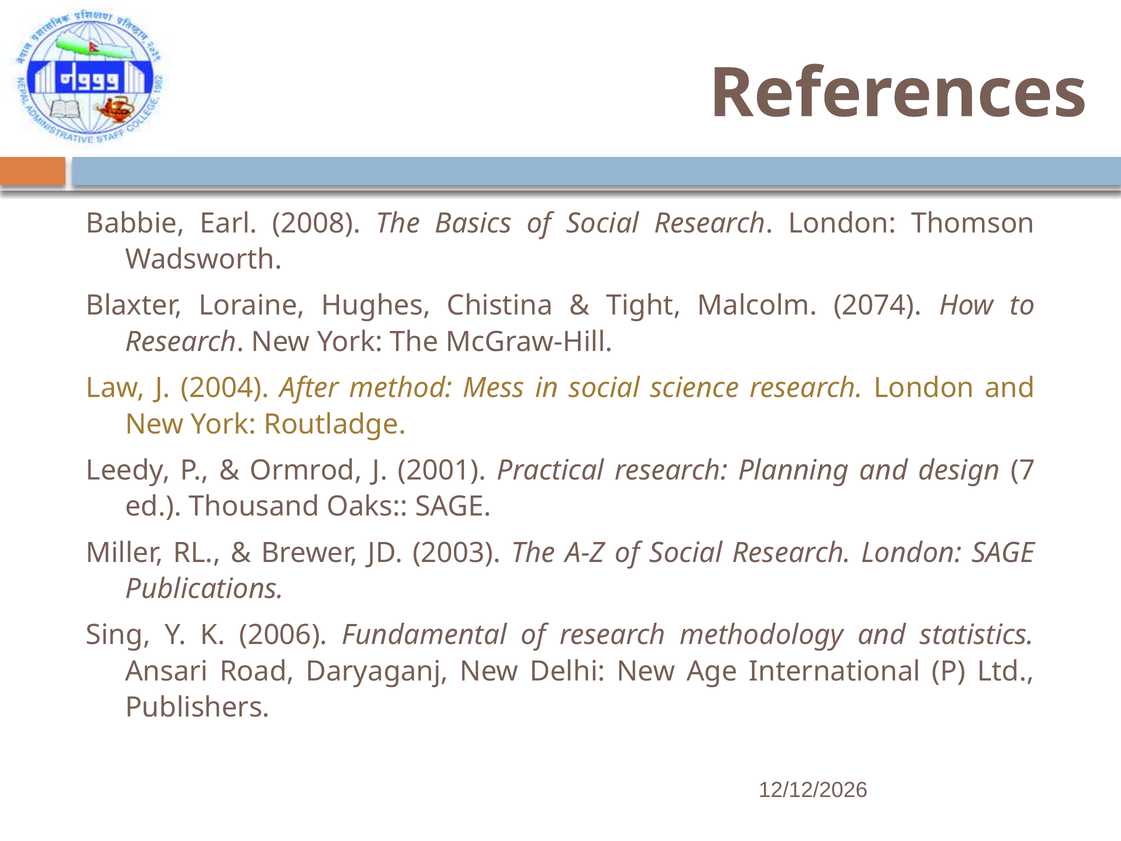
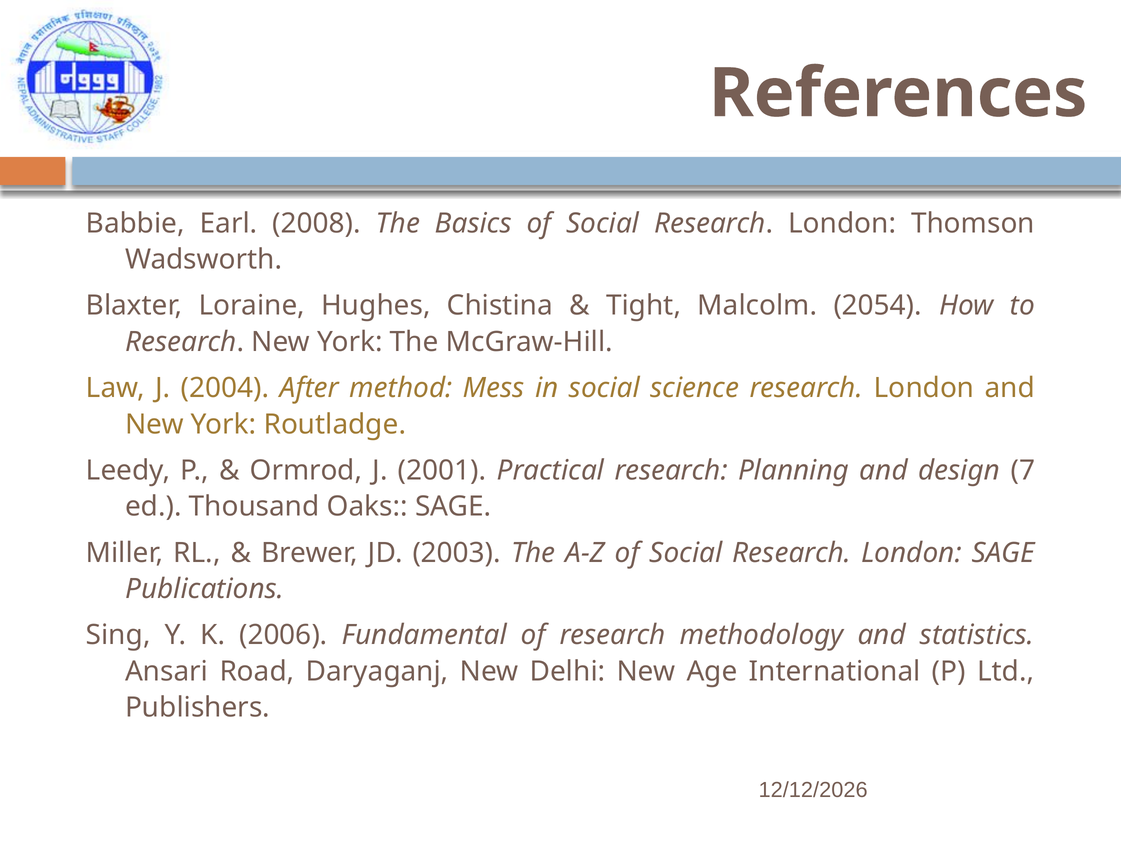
2074: 2074 -> 2054
